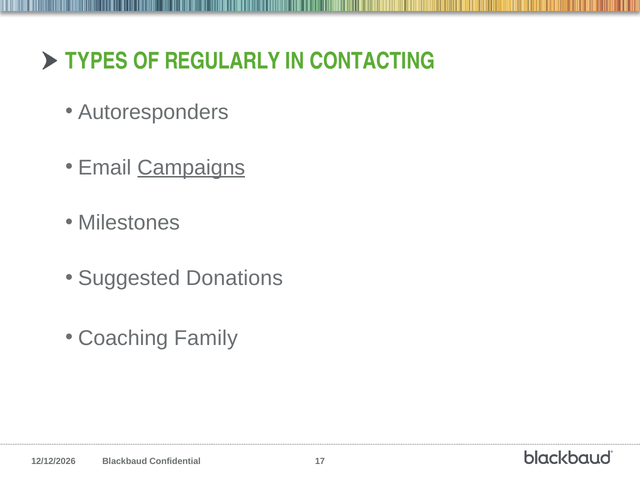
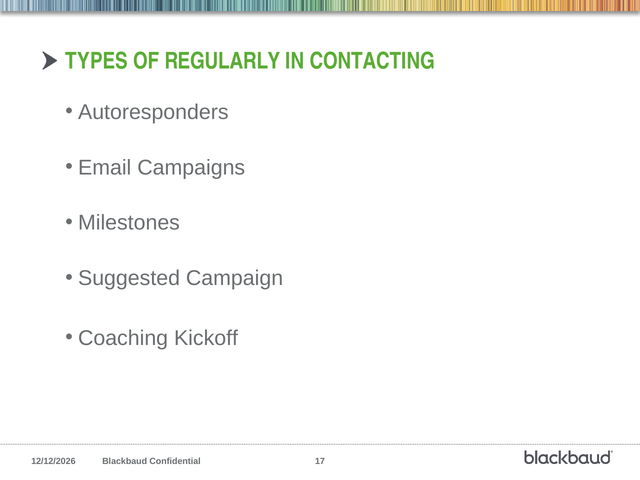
Campaigns underline: present -> none
Donations: Donations -> Campaign
Family: Family -> Kickoff
